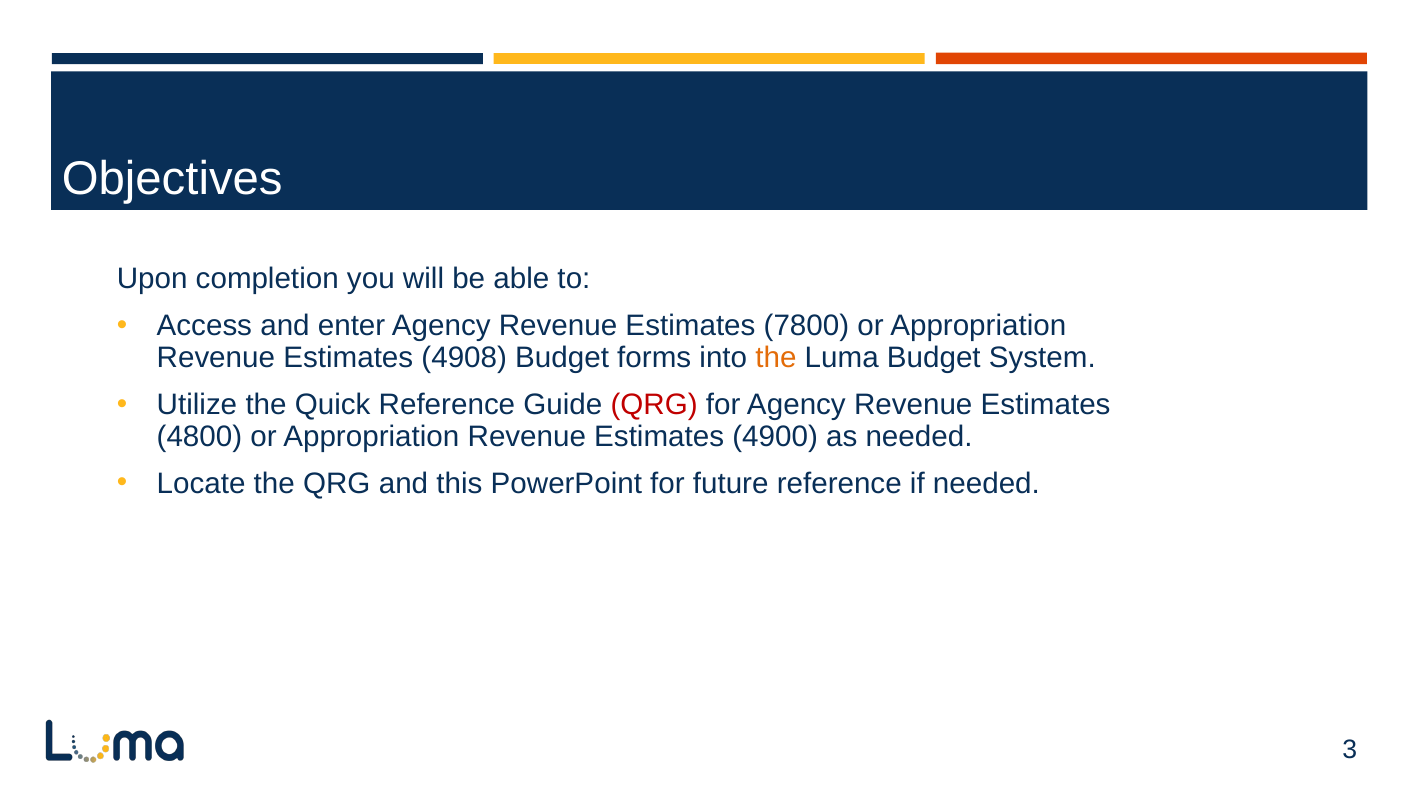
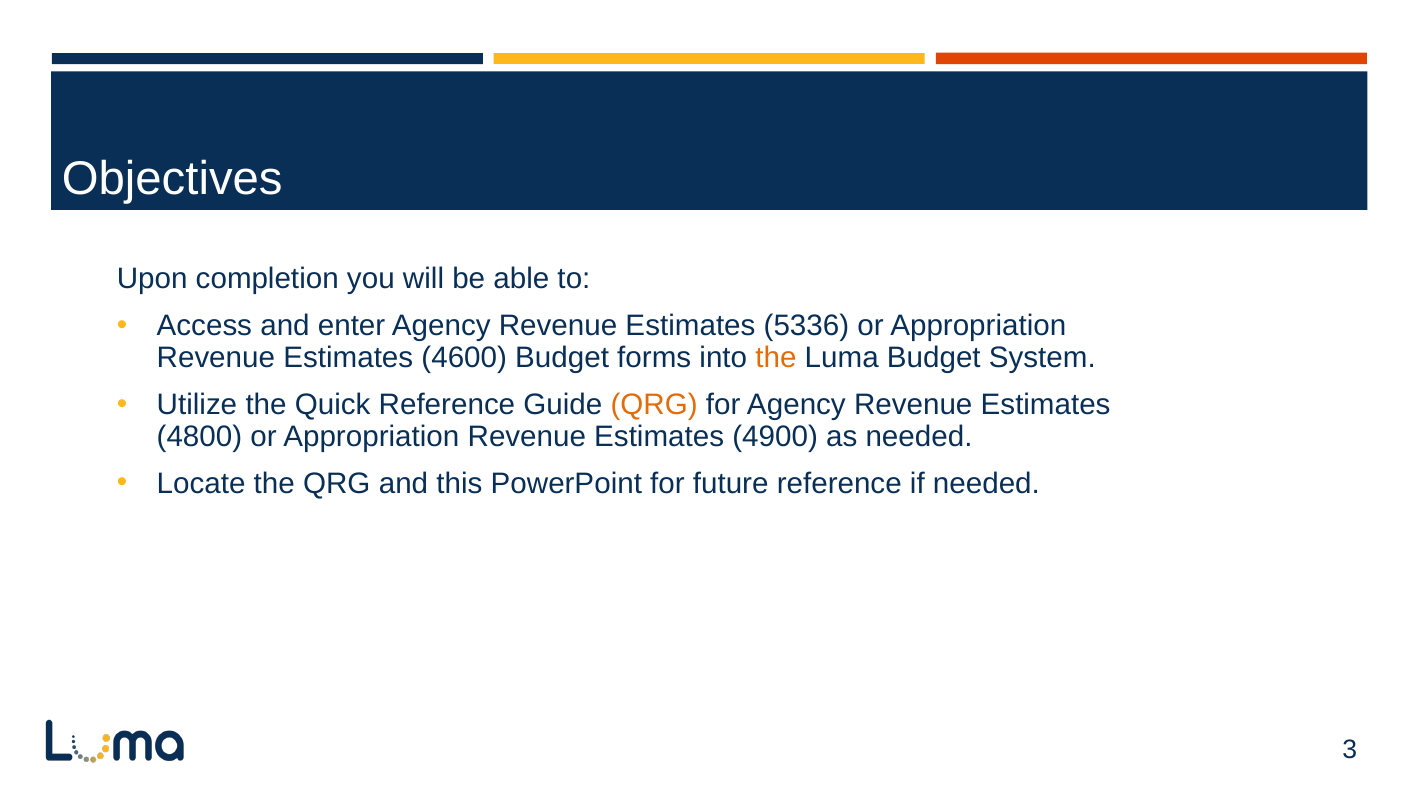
7800: 7800 -> 5336
4908: 4908 -> 4600
QRG at (654, 405) colour: red -> orange
